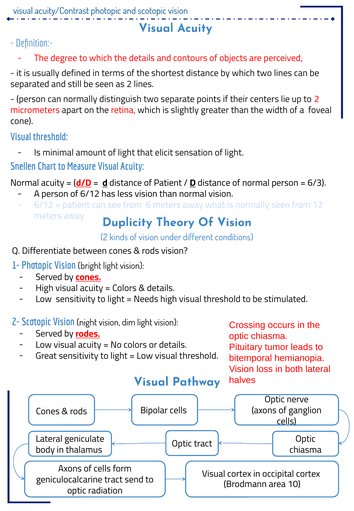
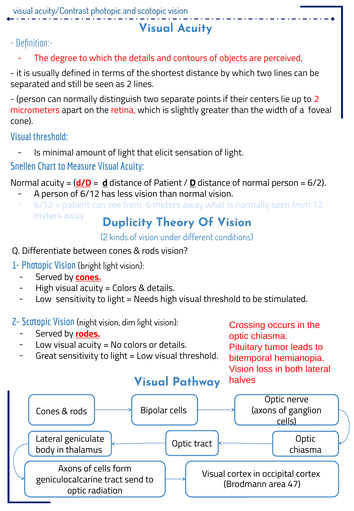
6/3: 6/3 -> 6/2
10: 10 -> 47
